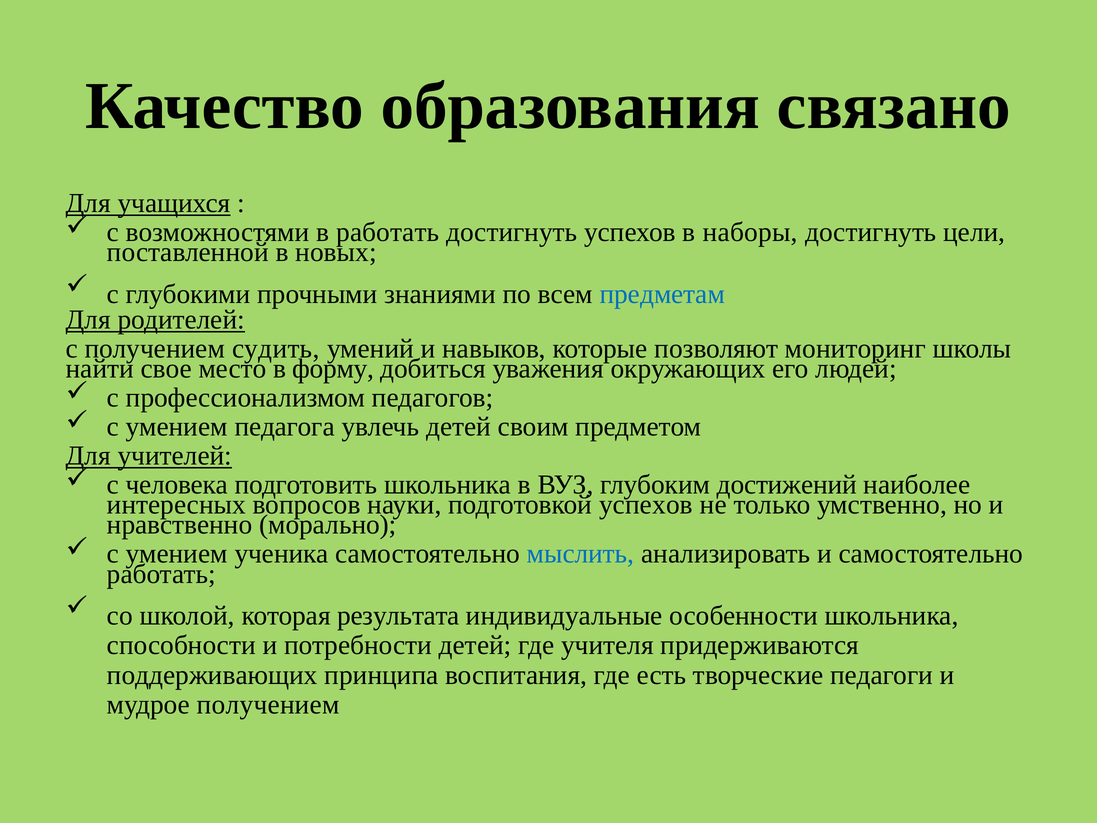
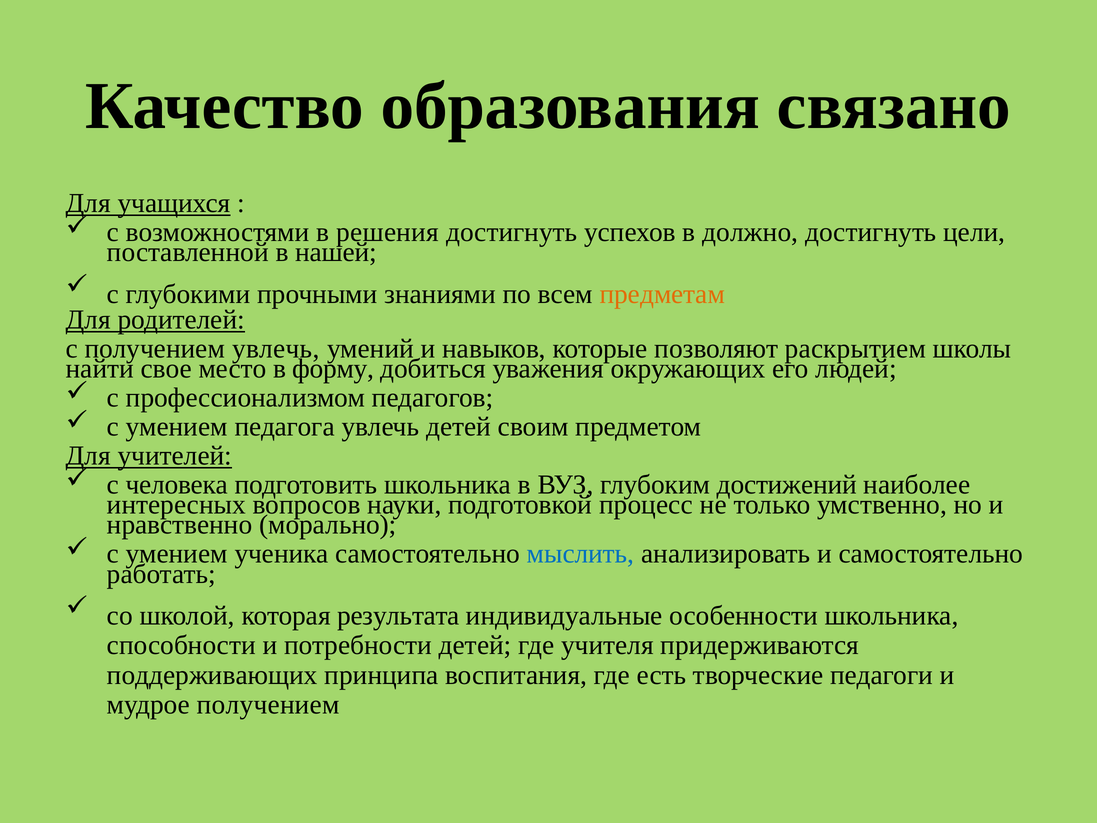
в работать: работать -> решения
наборы: наборы -> должно
новых: новых -> нашей
предметам colour: blue -> orange
получением судить: судить -> увлечь
мониторинг: мониторинг -> раскрытием
подготовкой успехов: успехов -> процесс
